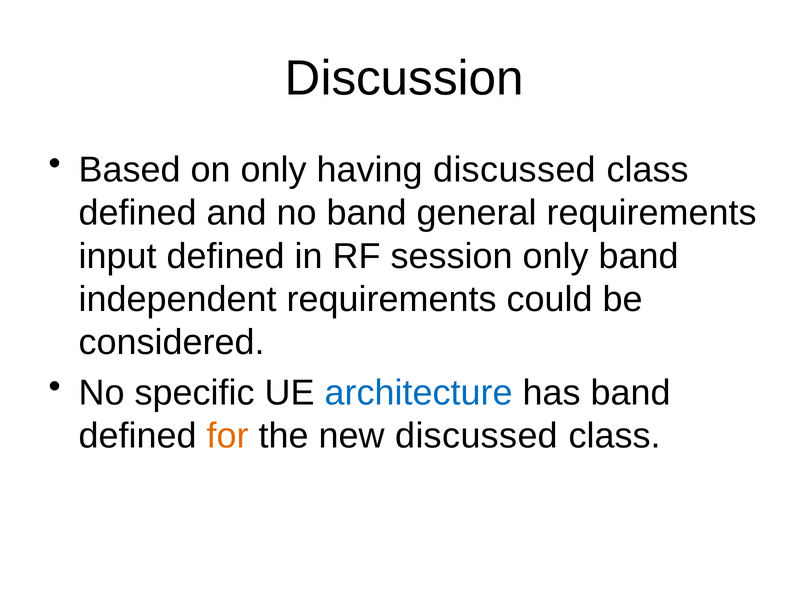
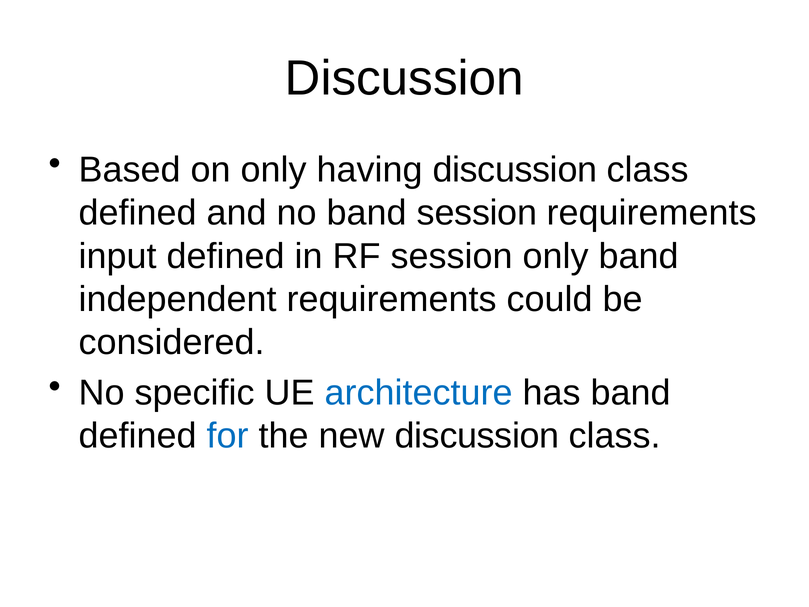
having discussed: discussed -> discussion
band general: general -> session
for colour: orange -> blue
new discussed: discussed -> discussion
